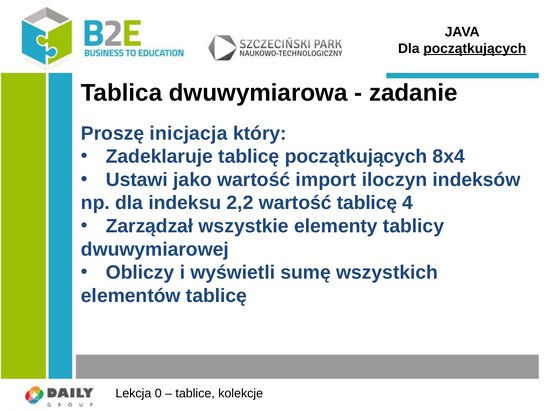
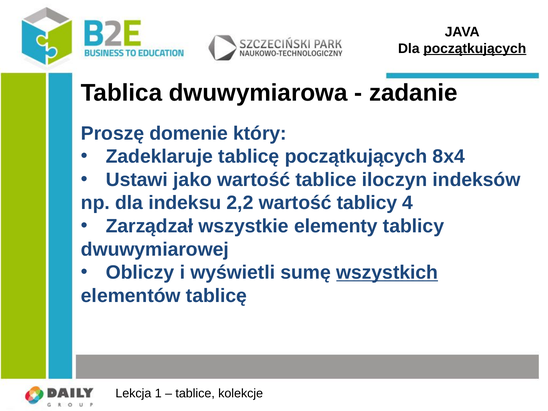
inicjacja: inicjacja -> domenie
wartość import: import -> tablice
wartość tablicę: tablicę -> tablicy
wszystkich underline: none -> present
0: 0 -> 1
